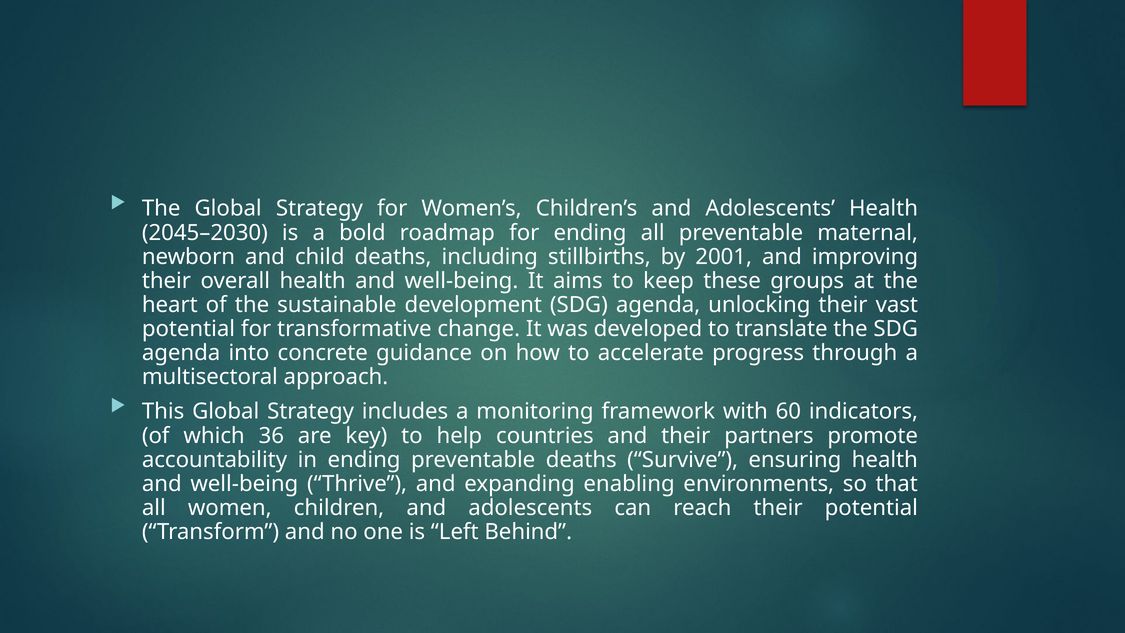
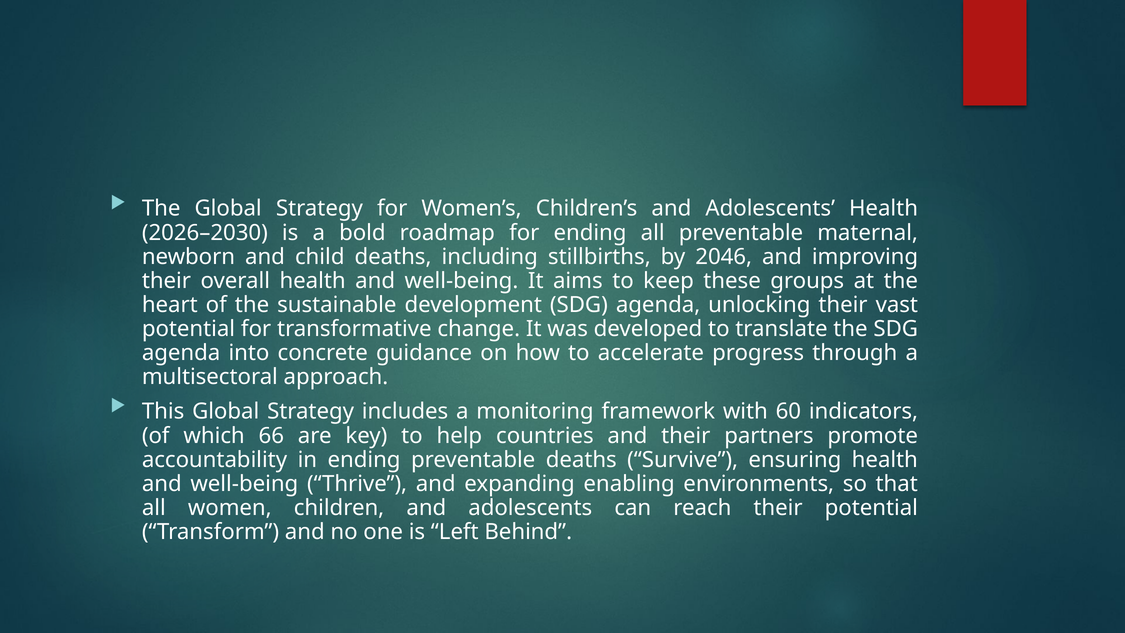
2045–2030: 2045–2030 -> 2026–2030
2001: 2001 -> 2046
36: 36 -> 66
